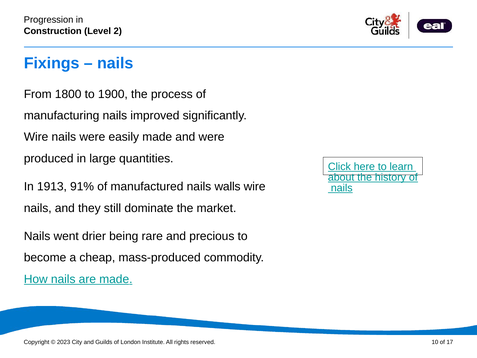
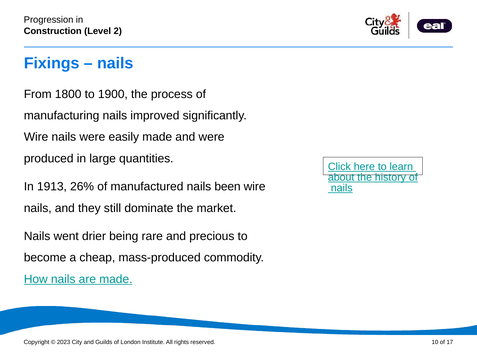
91%: 91% -> 26%
walls: walls -> been
